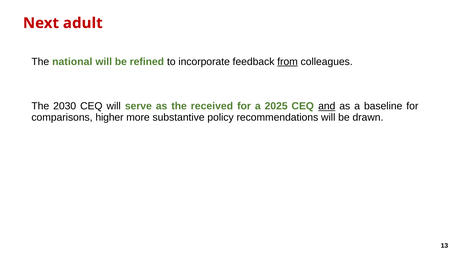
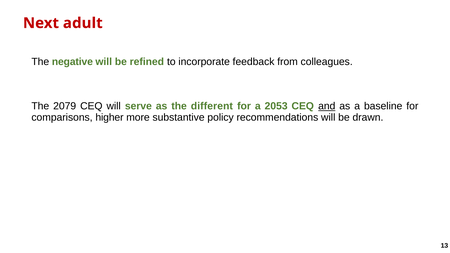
national: national -> negative
from underline: present -> none
2030: 2030 -> 2079
received: received -> different
2025: 2025 -> 2053
